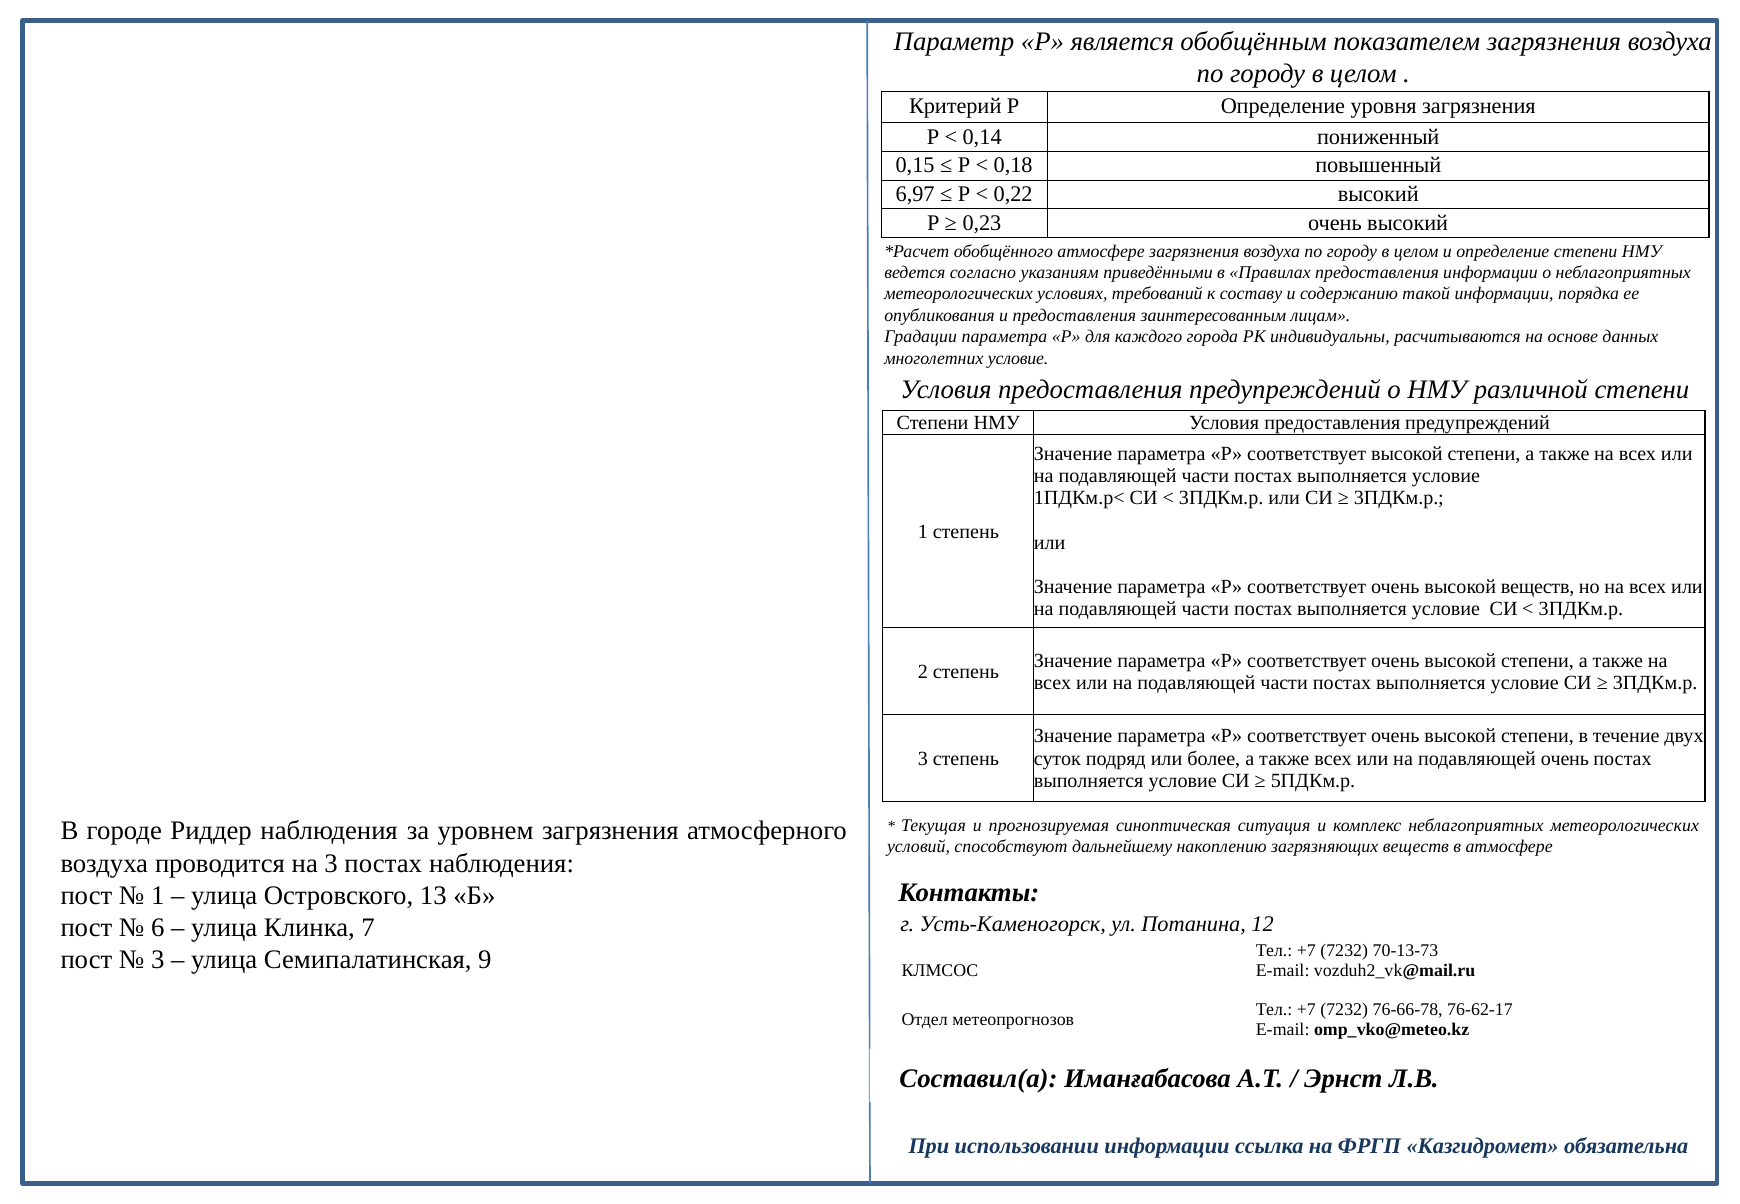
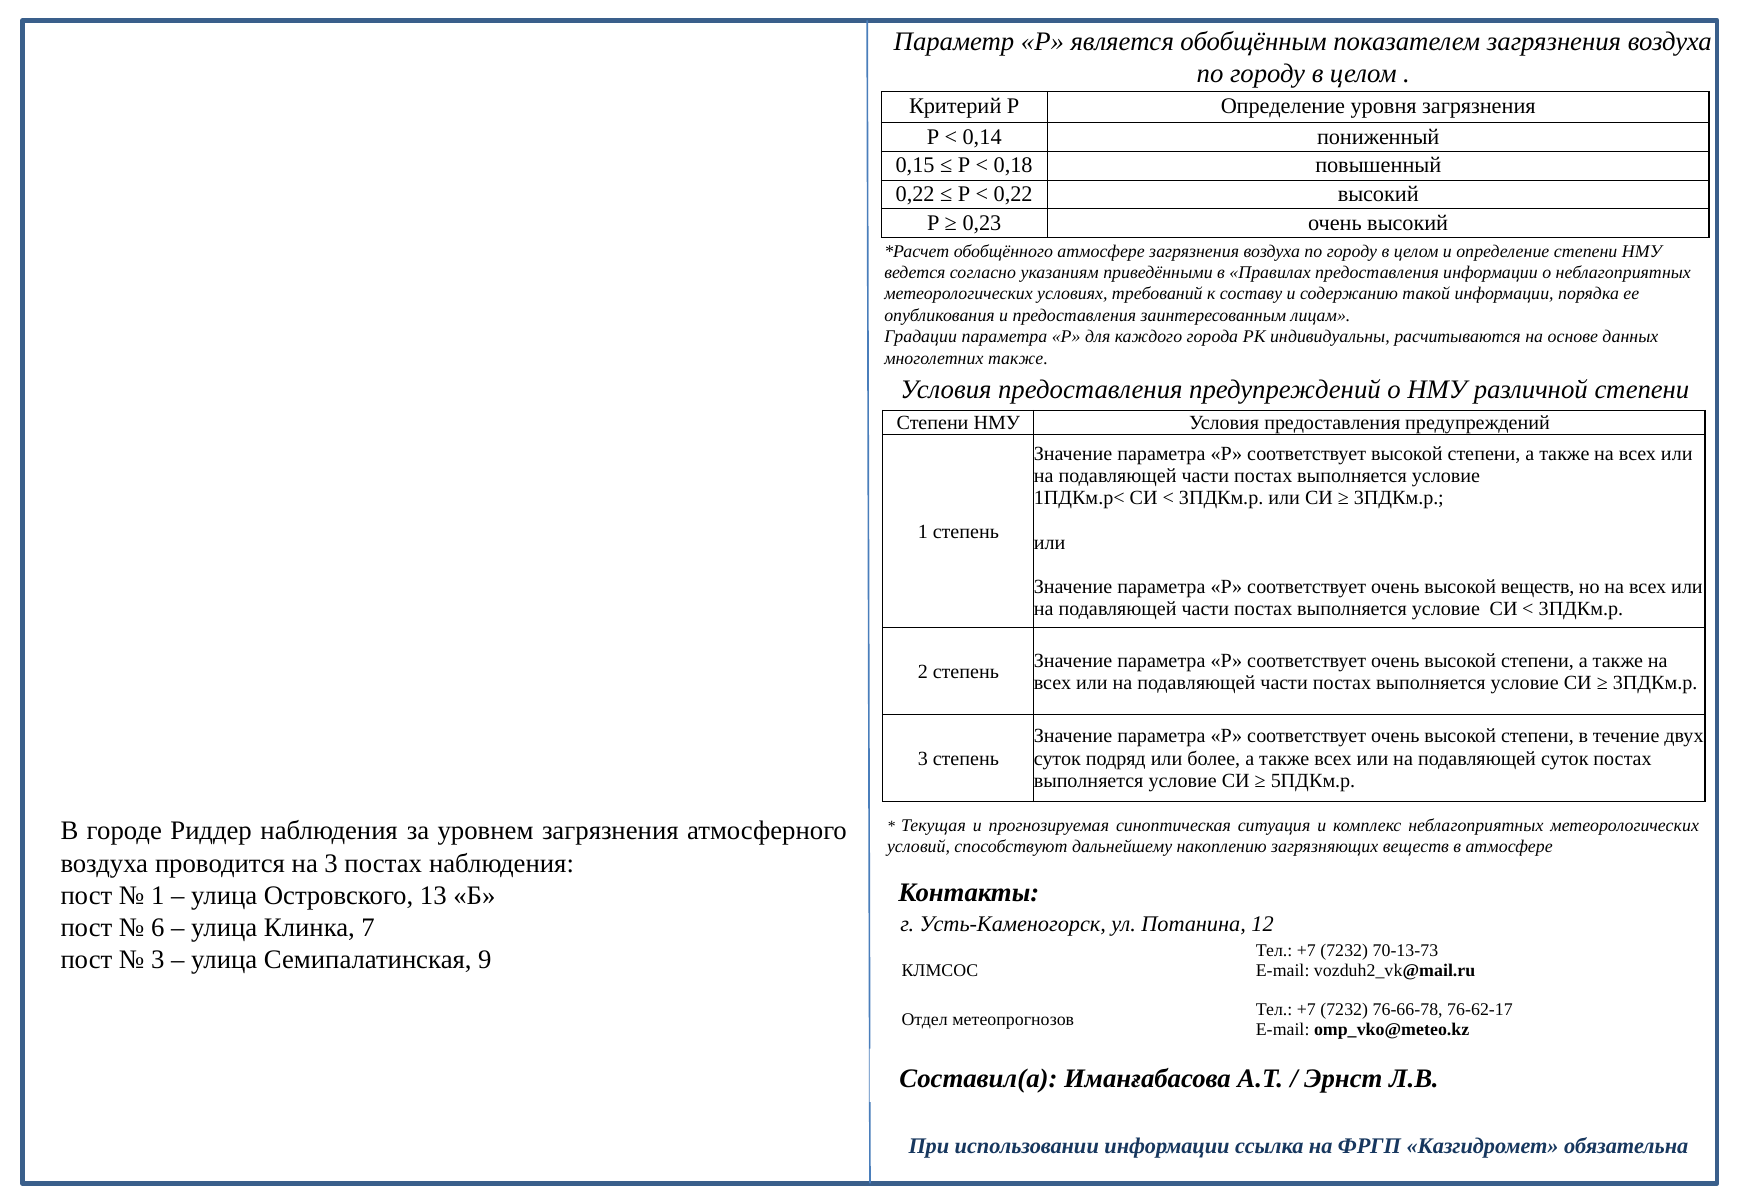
6,97 at (915, 194): 6,97 -> 0,22
многолетних условие: условие -> также
подавляющей очень: очень -> суток
